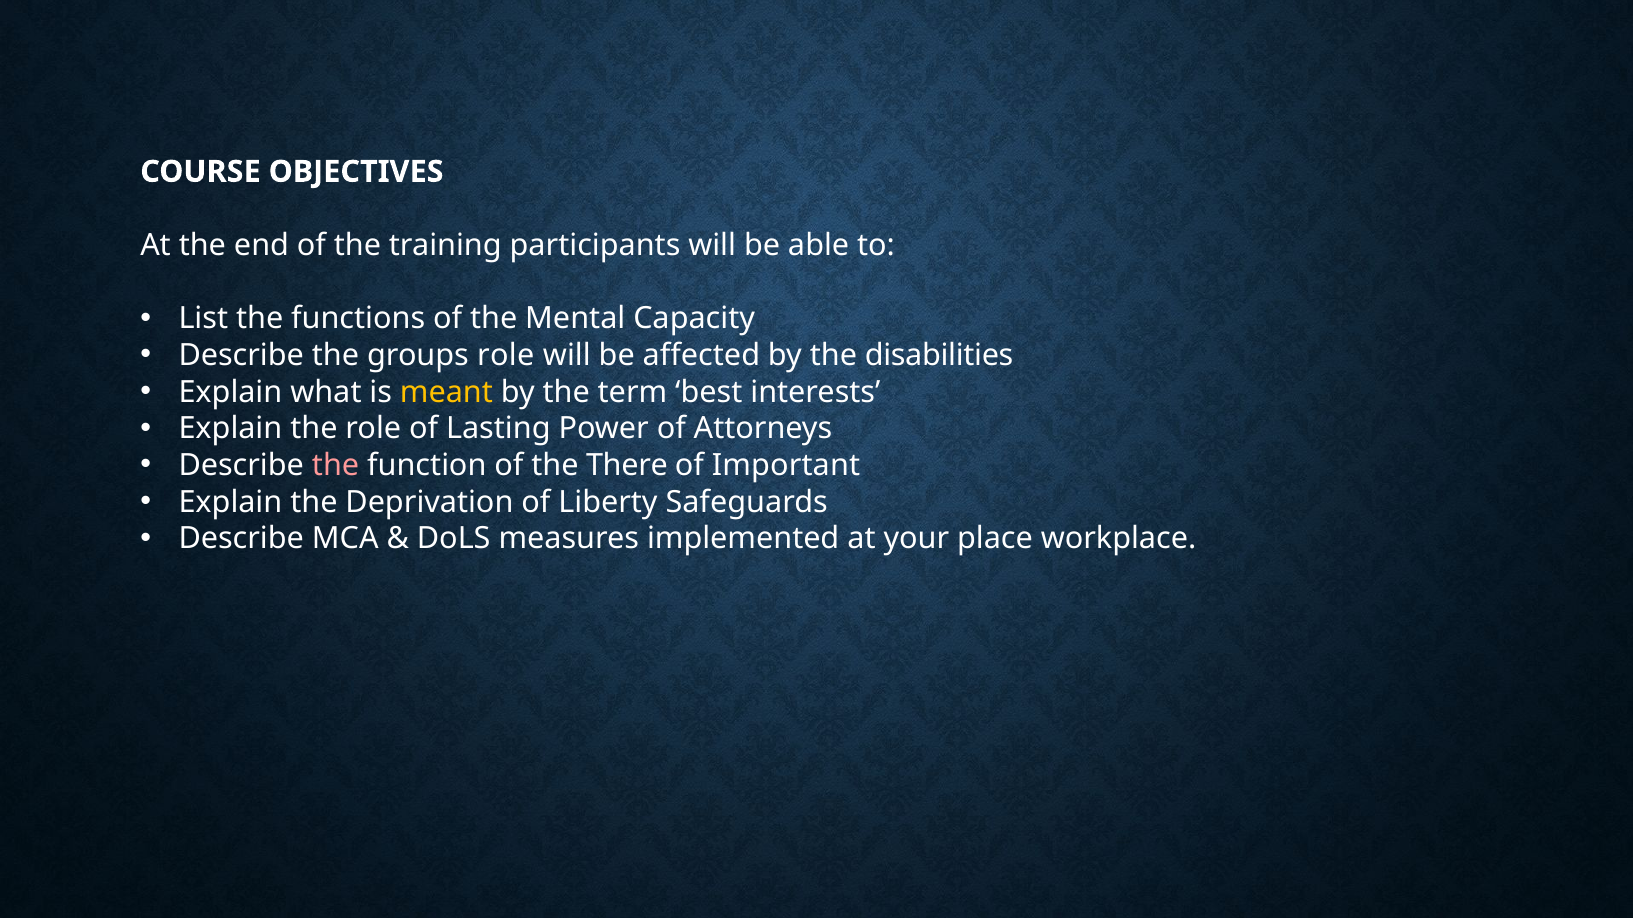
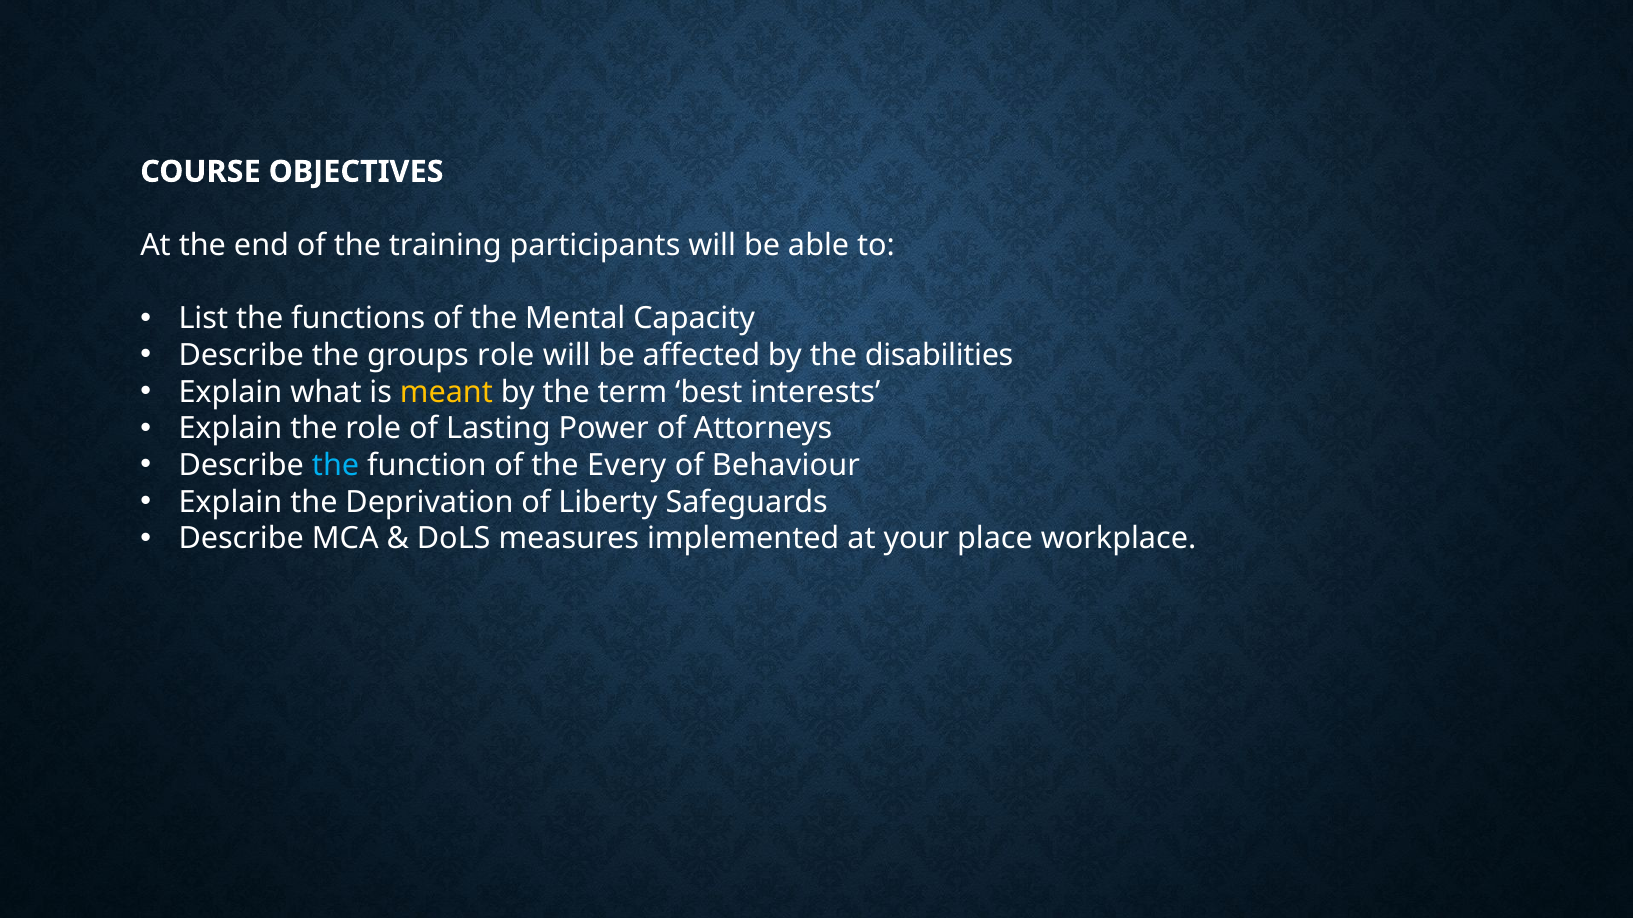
the at (336, 466) colour: pink -> light blue
There: There -> Every
Important: Important -> Behaviour
